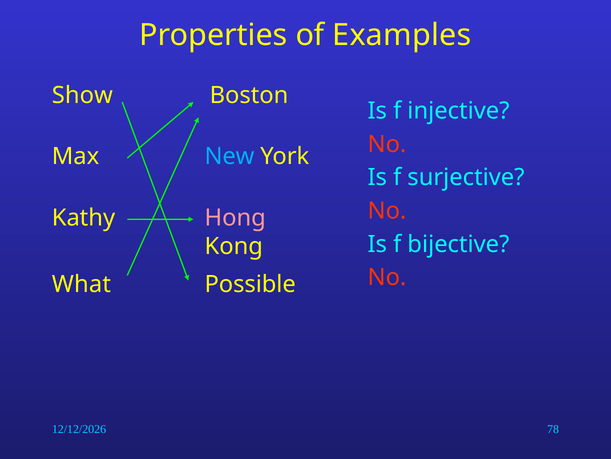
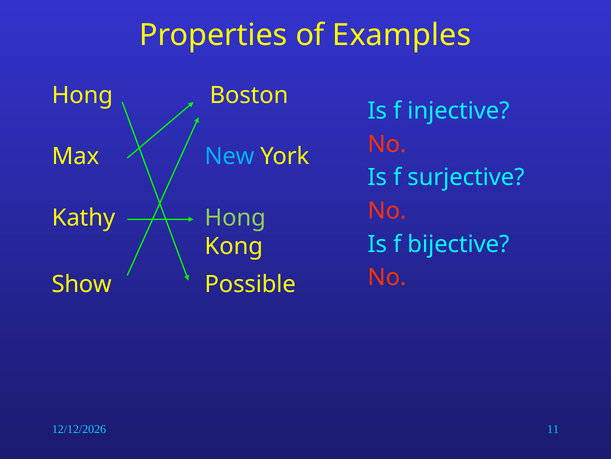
Show at (82, 95): Show -> Hong
Hong at (235, 217) colour: pink -> light green
What: What -> Show
78: 78 -> 11
